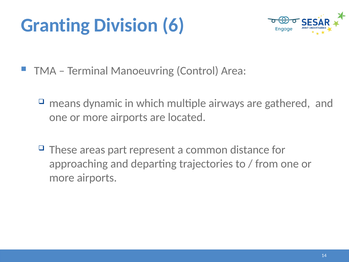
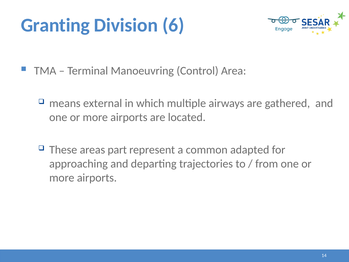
dynamic: dynamic -> external
distance: distance -> adapted
